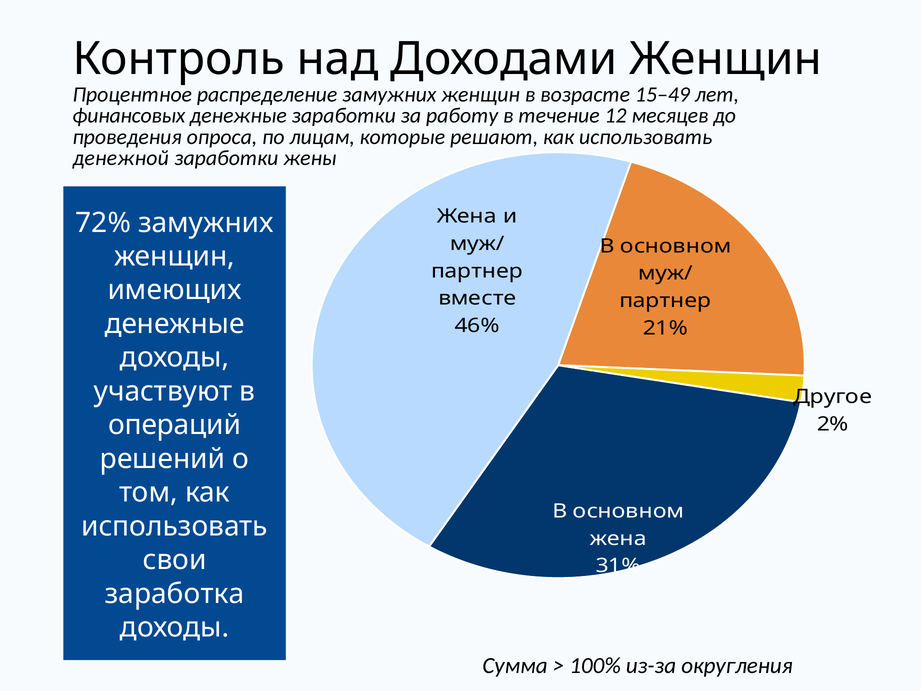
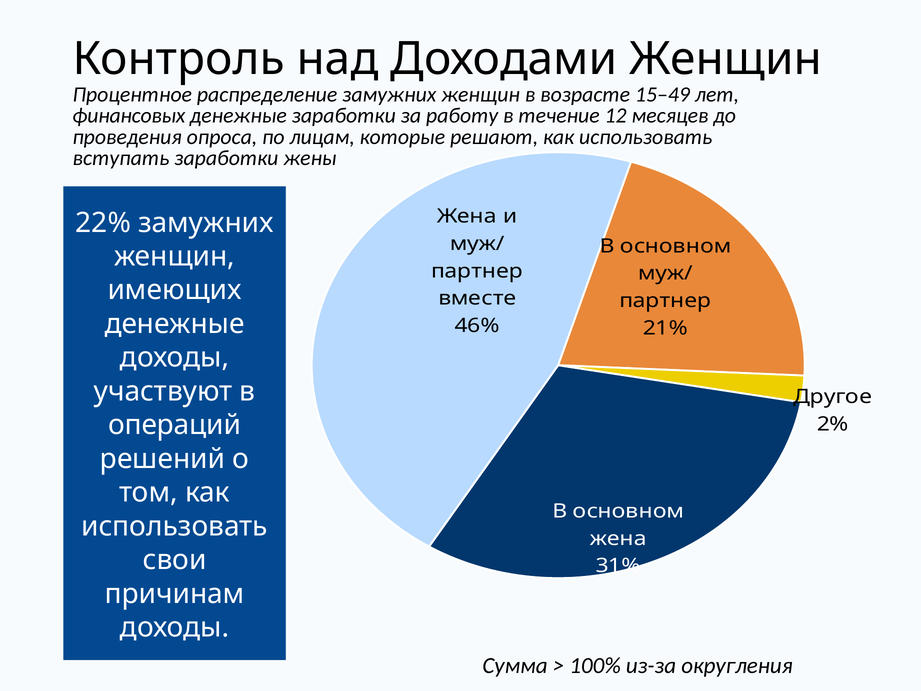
денежной: денежной -> вступать
72%: 72% -> 22%
заработка: заработка -> причинам
